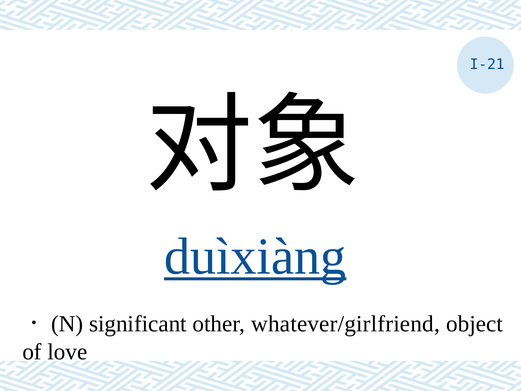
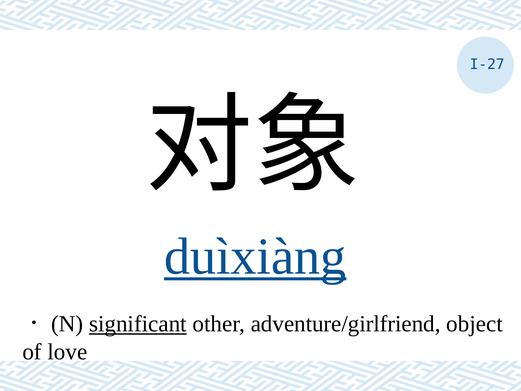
I-21: I-21 -> I-27
significant underline: none -> present
whatever/girlfriend: whatever/girlfriend -> adventure/girlfriend
